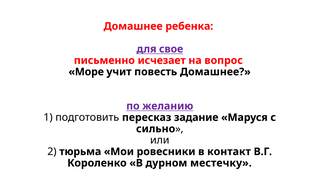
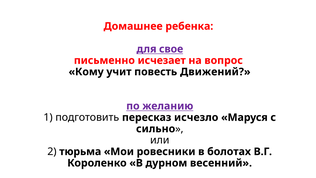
Море: Море -> Кому
повесть Домашнее: Домашнее -> Движений
задание: задание -> исчезло
контакт: контакт -> болотах
местечку: местечку -> весенний
